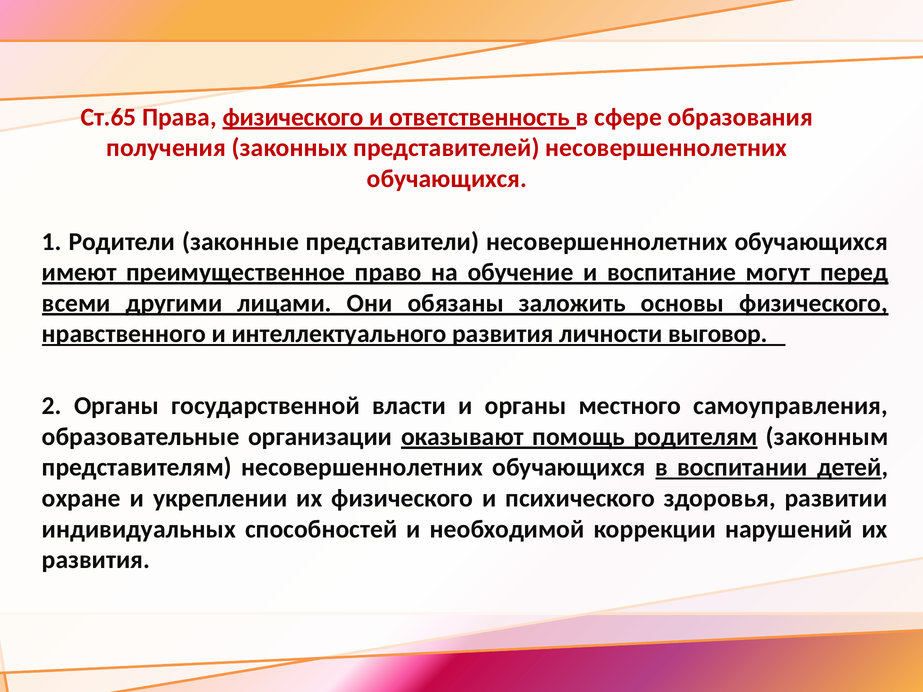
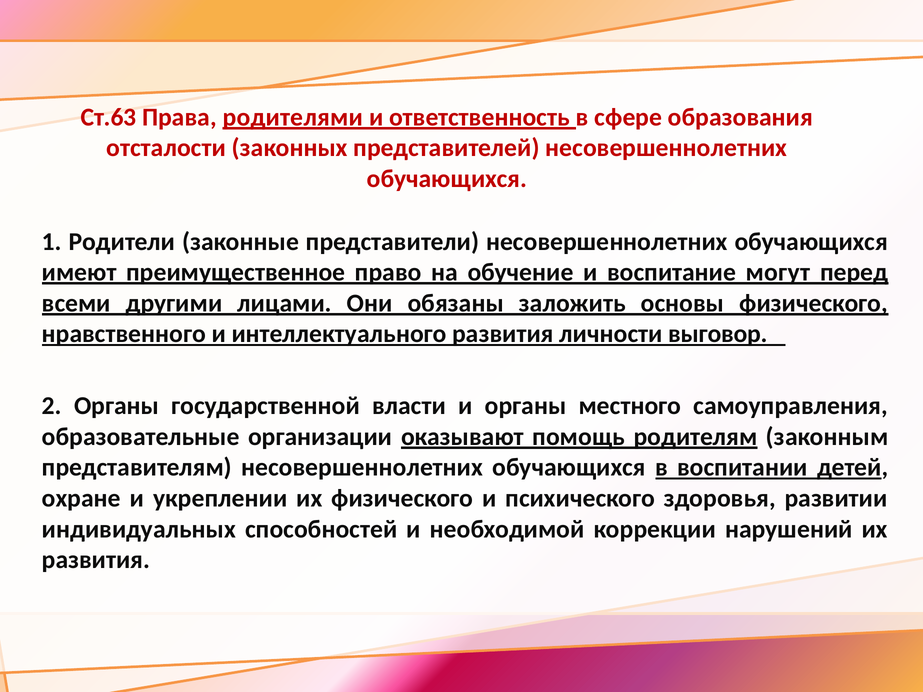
Ст.65: Ст.65 -> Ст.63
Права физического: физического -> родителями
получения: получения -> отсталости
